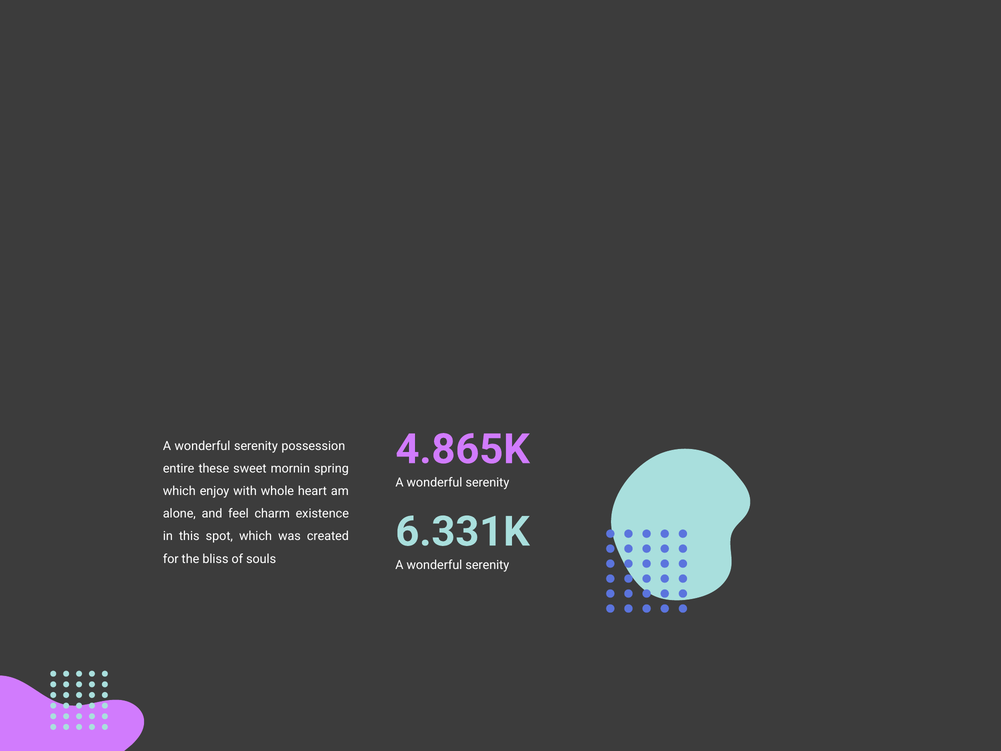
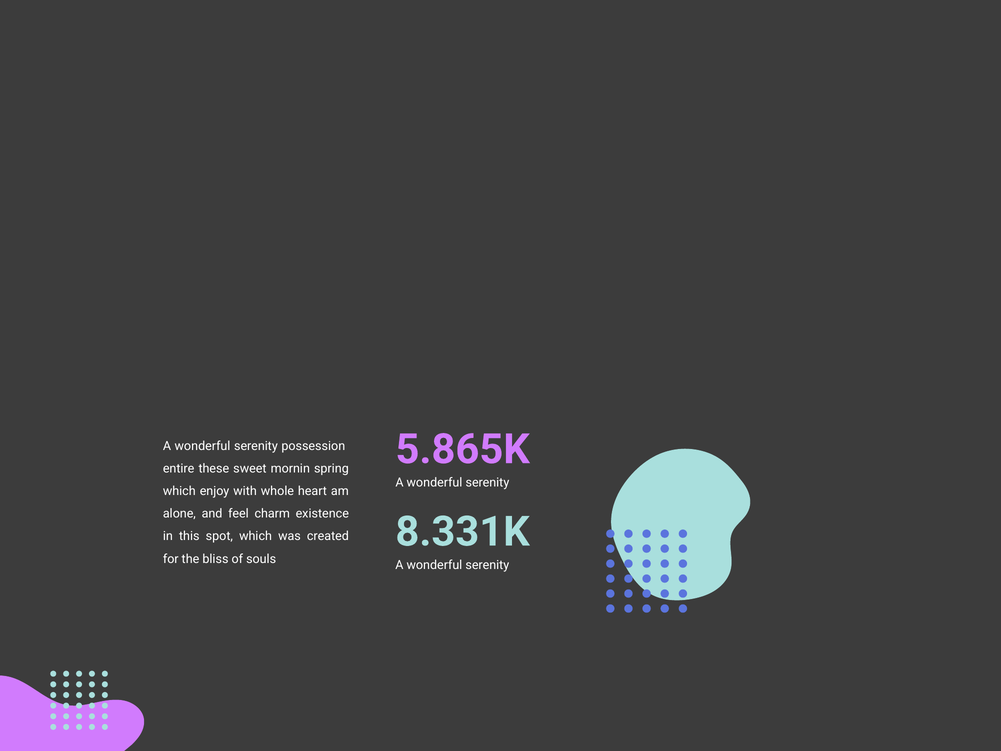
4.865K: 4.865K -> 5.865K
6.331K: 6.331K -> 8.331K
